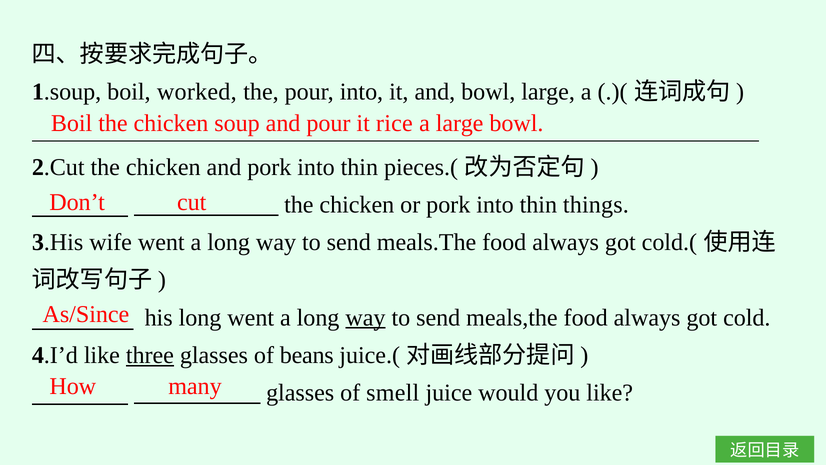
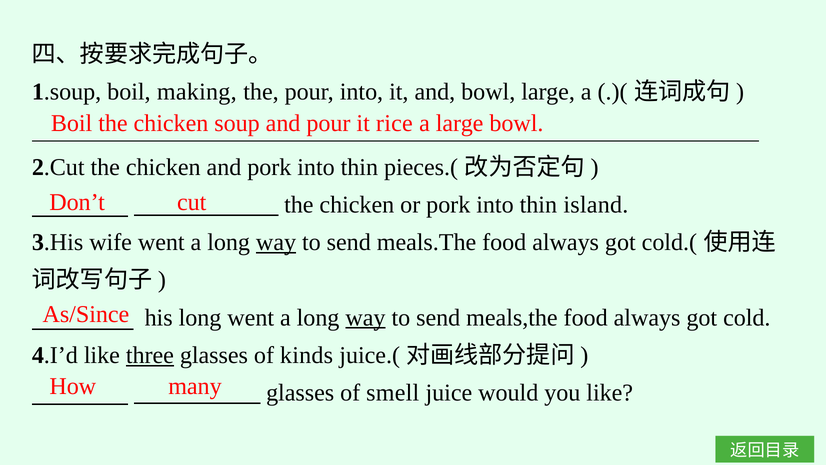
worked: worked -> making
things: things -> island
way at (276, 242) underline: none -> present
beans: beans -> kinds
